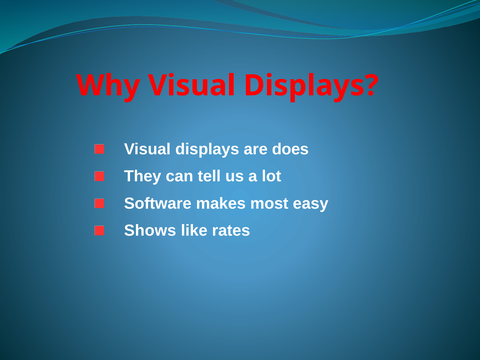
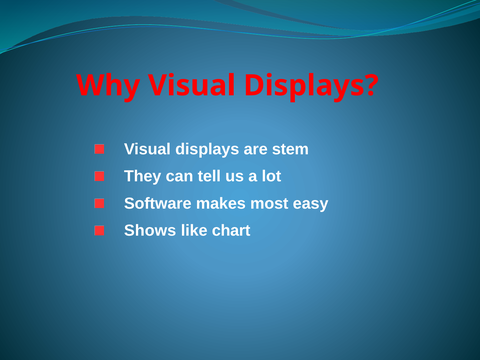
does: does -> stem
rates: rates -> chart
